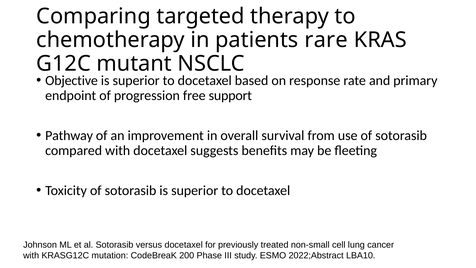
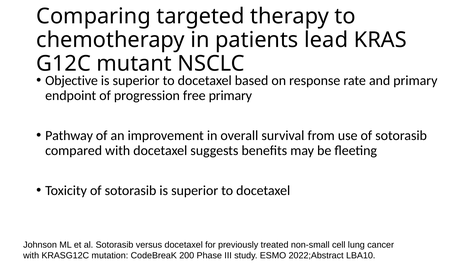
rare: rare -> lead
free support: support -> primary
